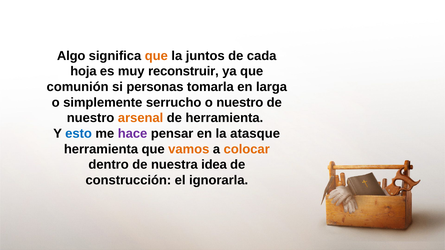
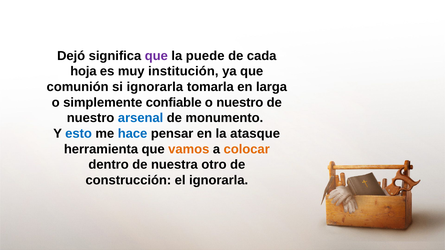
Algo: Algo -> Dejó
que at (156, 56) colour: orange -> purple
juntos: juntos -> puede
reconstruir: reconstruir -> institución
si personas: personas -> ignorarla
serrucho: serrucho -> confiable
arsenal colour: orange -> blue
de herramienta: herramienta -> monumento
hace colour: purple -> blue
idea: idea -> otro
